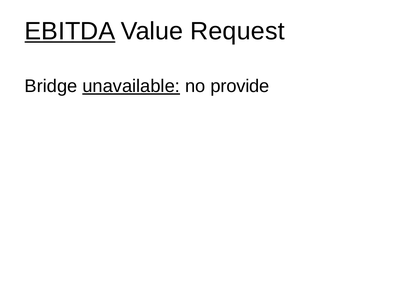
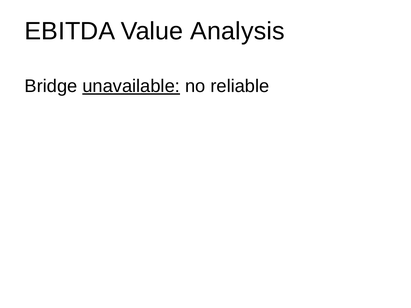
EBITDA underline: present -> none
Request: Request -> Analysis
provide: provide -> reliable
